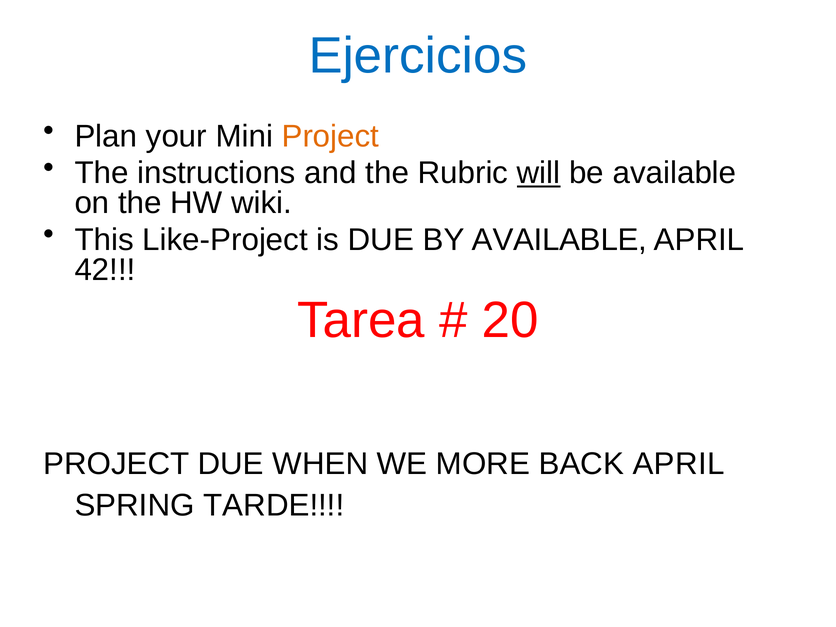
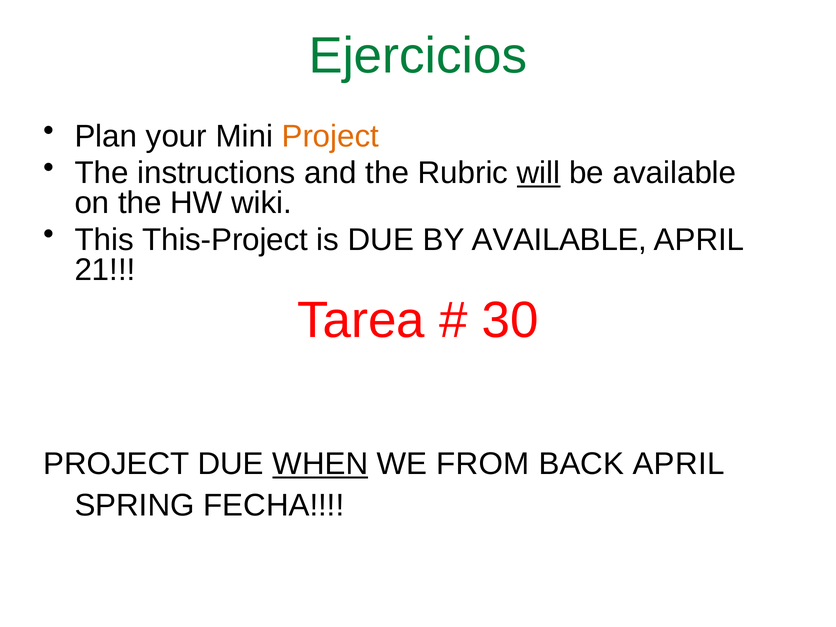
Ejercicios colour: blue -> green
Like-Project: Like-Project -> This-Project
42: 42 -> 21
20: 20 -> 30
WHEN underline: none -> present
MORE: MORE -> FROM
TARDE: TARDE -> FECHA
